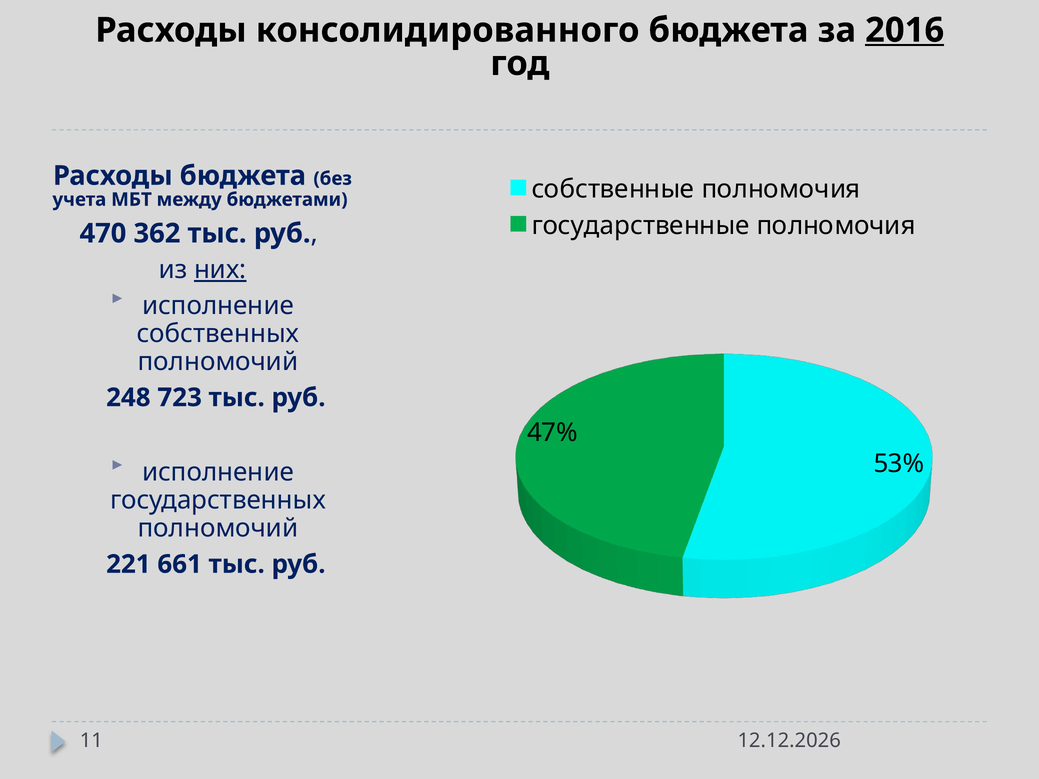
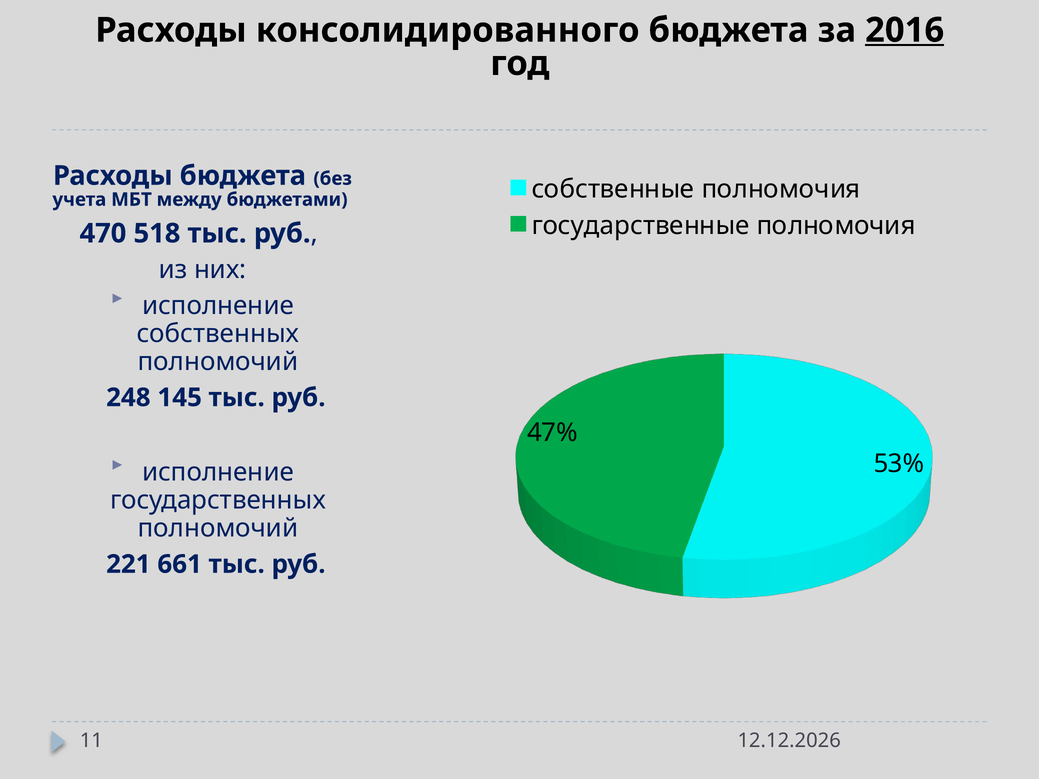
362: 362 -> 518
них underline: present -> none
723: 723 -> 145
